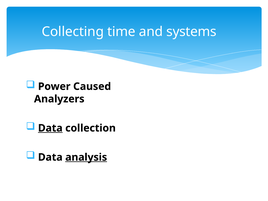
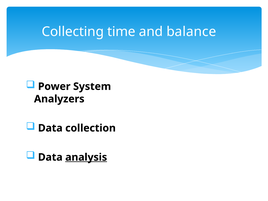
systems: systems -> balance
Caused: Caused -> System
Data at (50, 128) underline: present -> none
